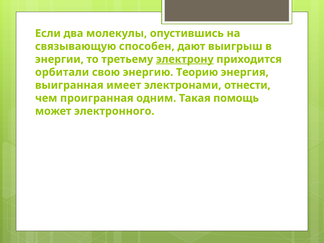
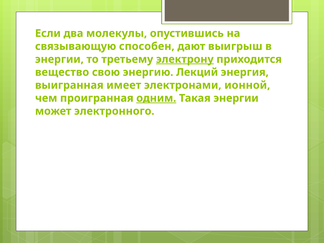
орбитали: орбитали -> вещество
Теорию: Теорию -> Лекций
отнести: отнести -> ионной
одним underline: none -> present
Такая помощь: помощь -> энергии
